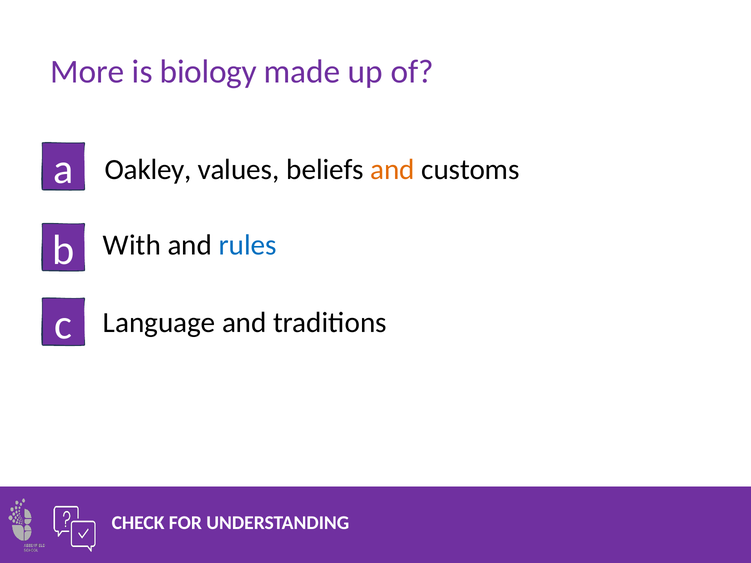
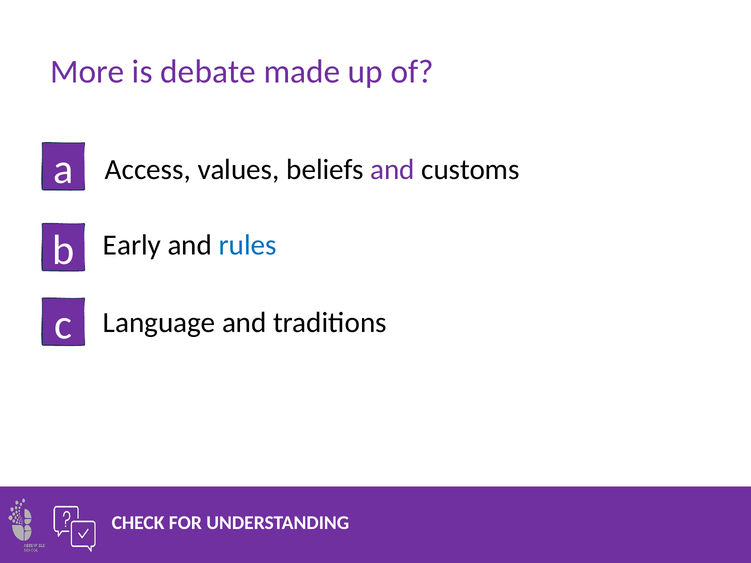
biology: biology -> debate
Oakley: Oakley -> Access
and at (392, 170) colour: orange -> purple
With: With -> Early
